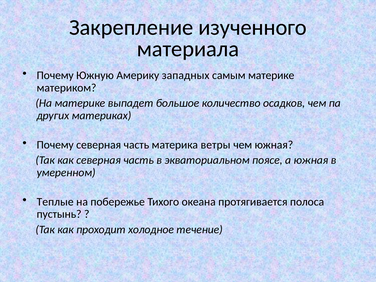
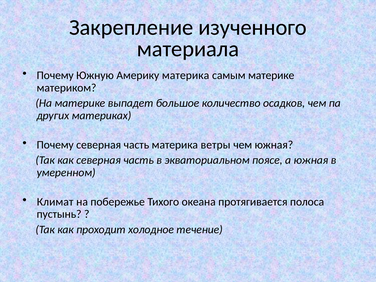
Америку западных: западных -> материка
Теплые: Теплые -> Климат
